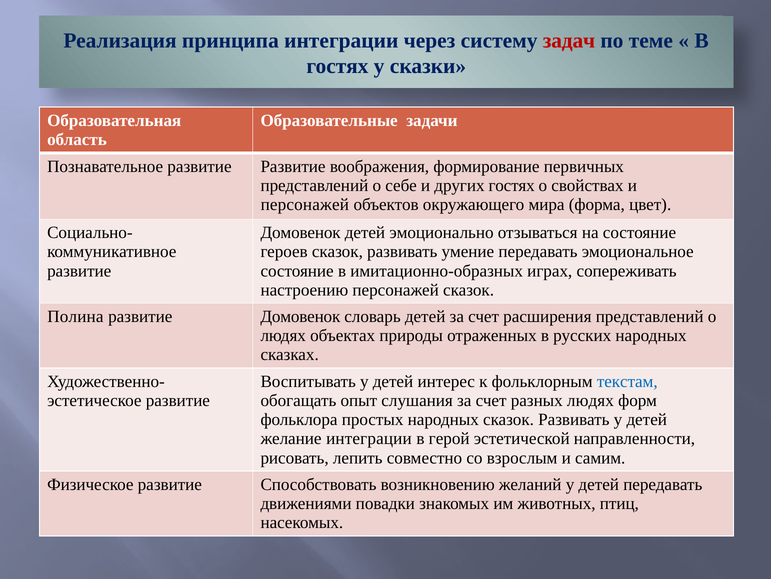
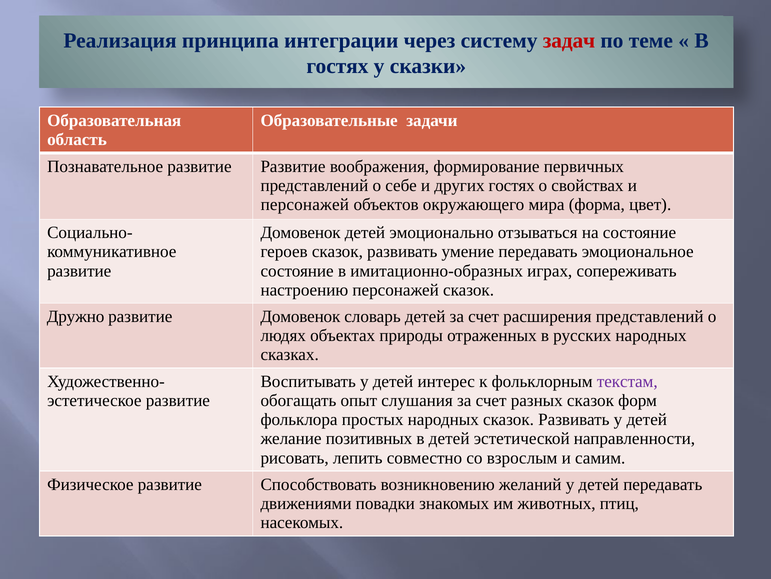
Полина: Полина -> Дружно
текстам colour: blue -> purple
разных людях: людях -> сказок
желание интеграции: интеграции -> позитивных
в герой: герой -> детей
